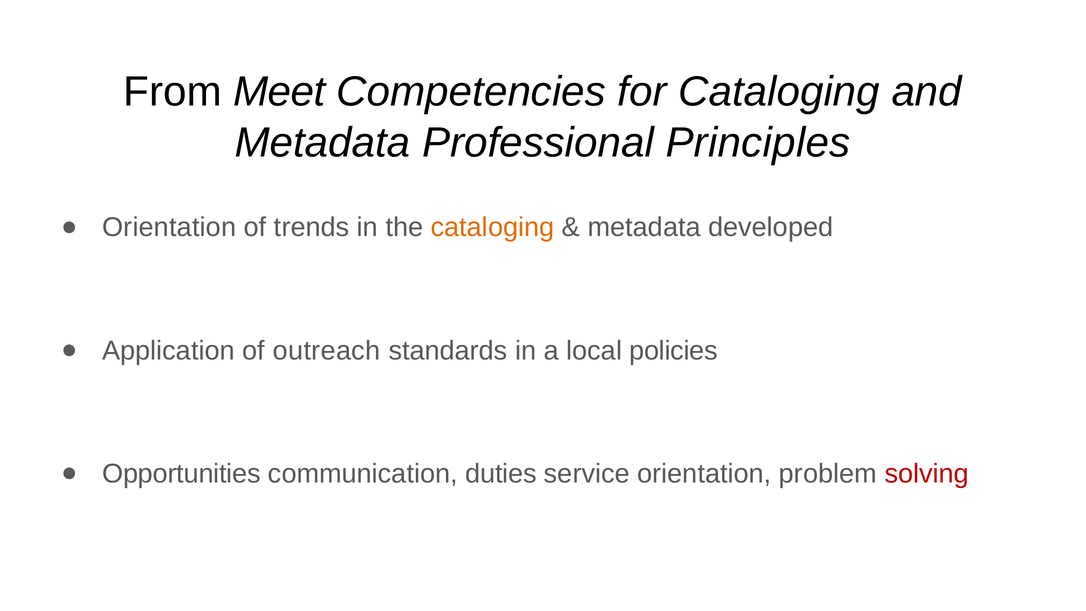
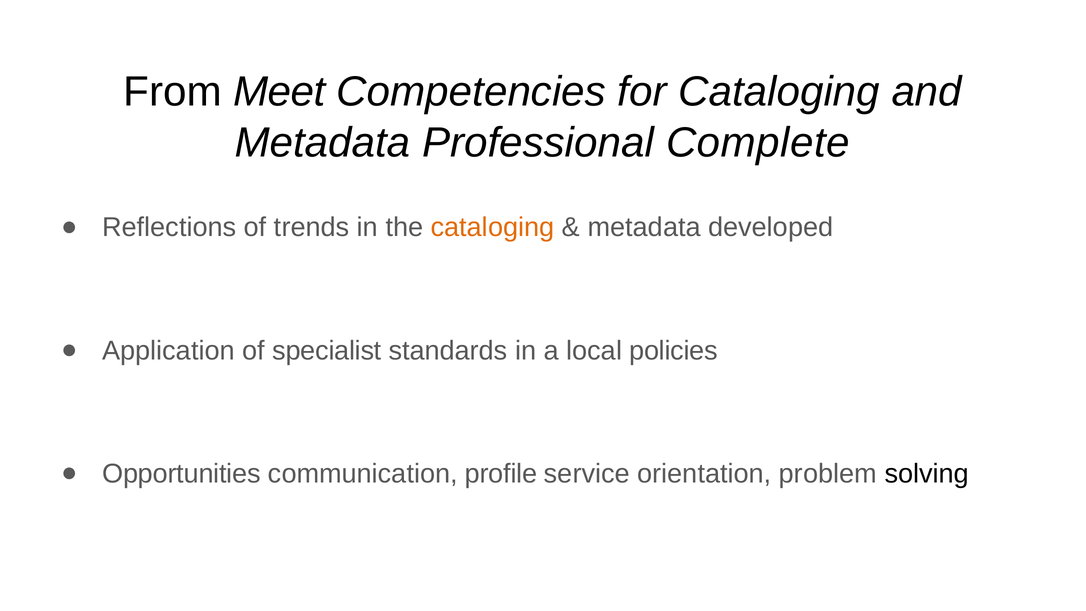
Principles: Principles -> Complete
Orientation at (169, 227): Orientation -> Reflections
outreach: outreach -> specialist
duties: duties -> profile
solving colour: red -> black
